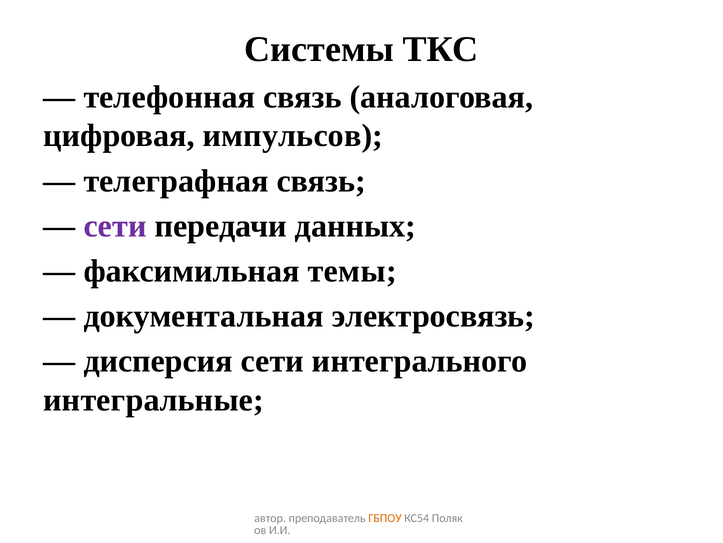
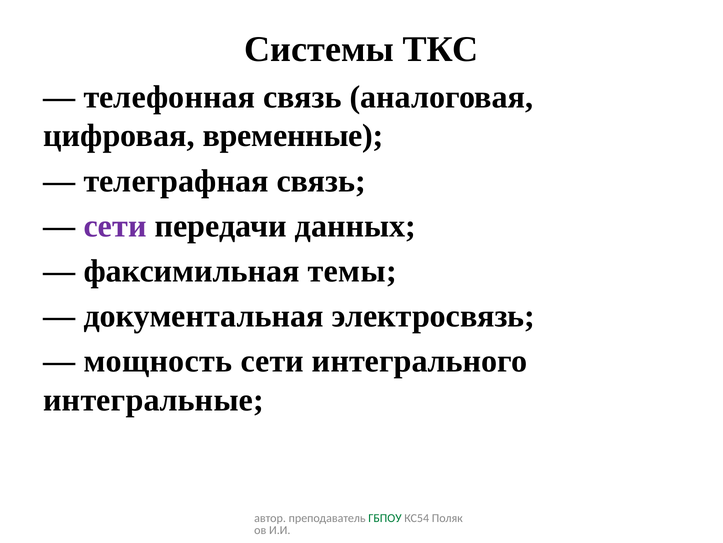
импульсов: импульсов -> временные
дисперсия: дисперсия -> мощность
ГБПОУ colour: orange -> green
